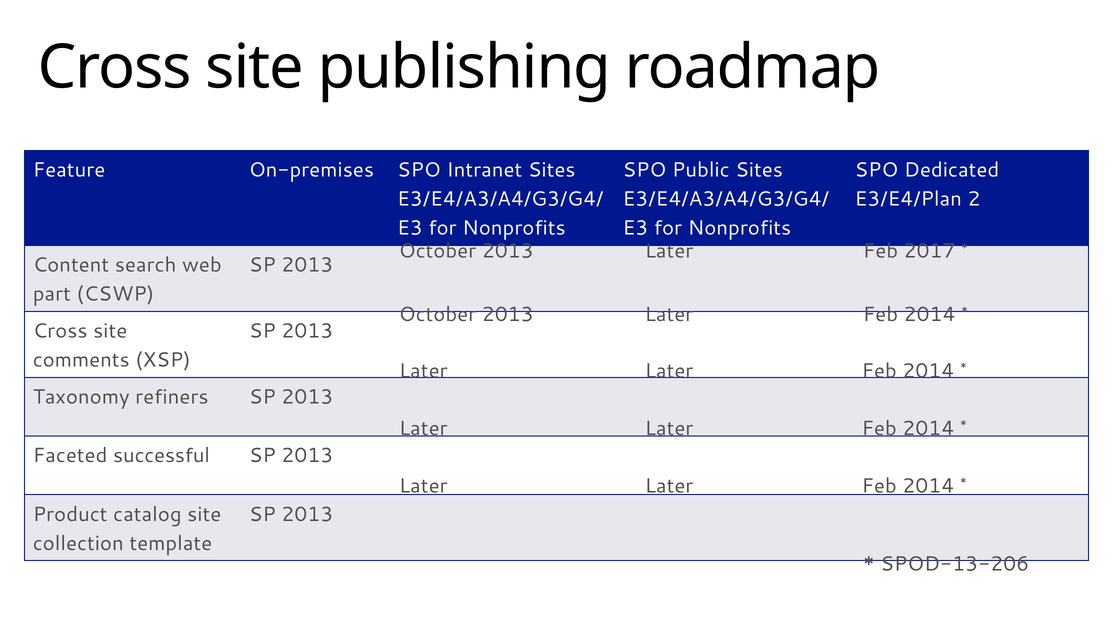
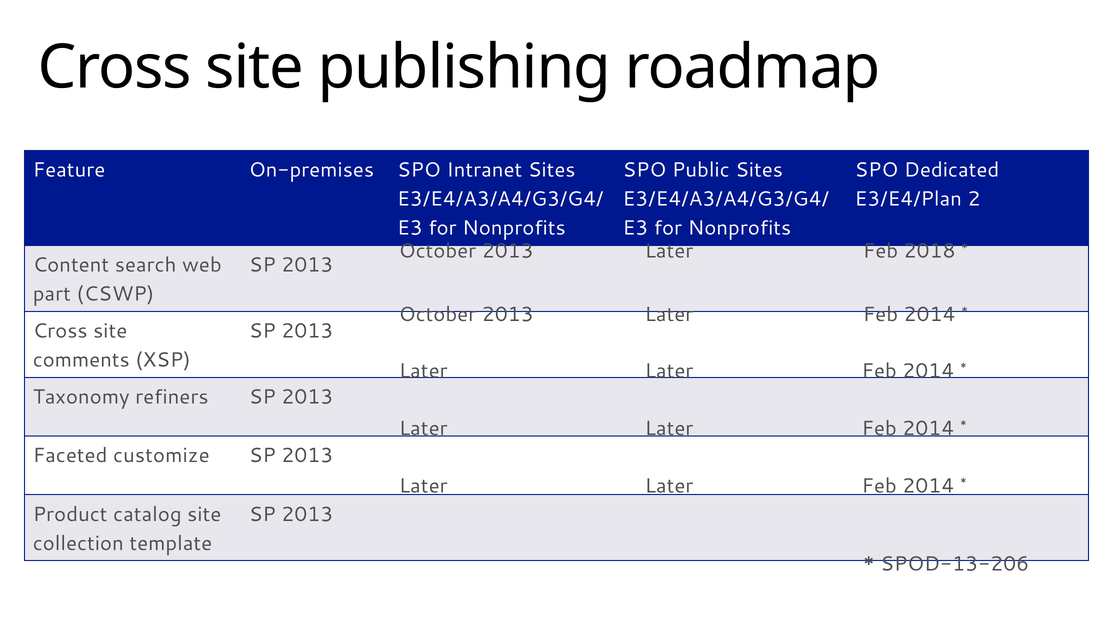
2017: 2017 -> 2018
successful: successful -> customize
